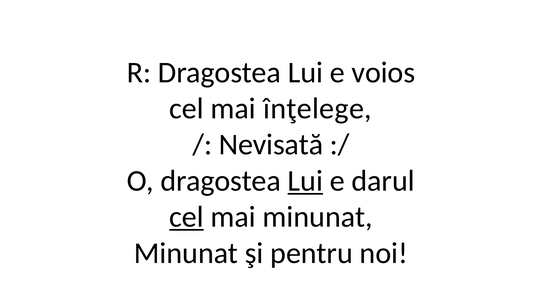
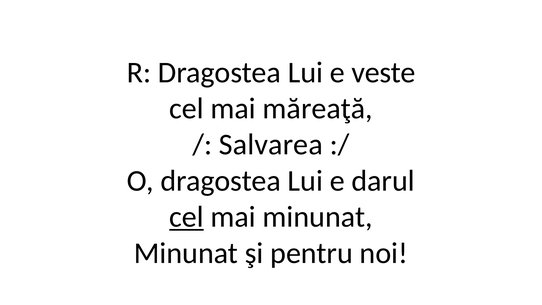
voios: voios -> veste
înţelege: înţelege -> măreaţă
Nevisată: Nevisată -> Salvarea
Lui at (305, 181) underline: present -> none
